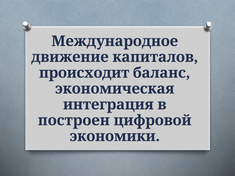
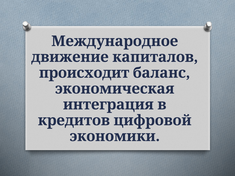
построен: построен -> кредитов
